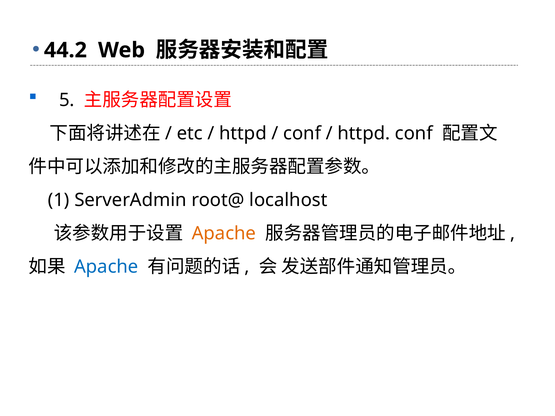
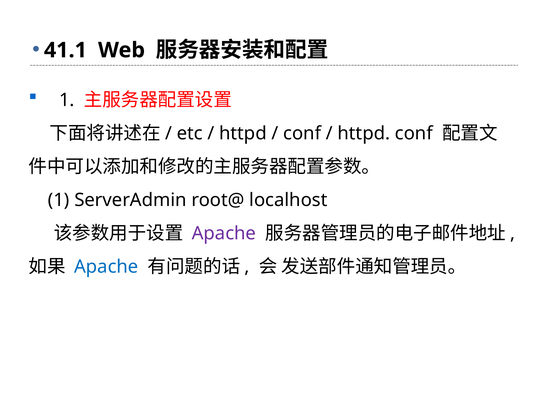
44.2: 44.2 -> 41.1
5 at (67, 100): 5 -> 1
Apache at (224, 233) colour: orange -> purple
